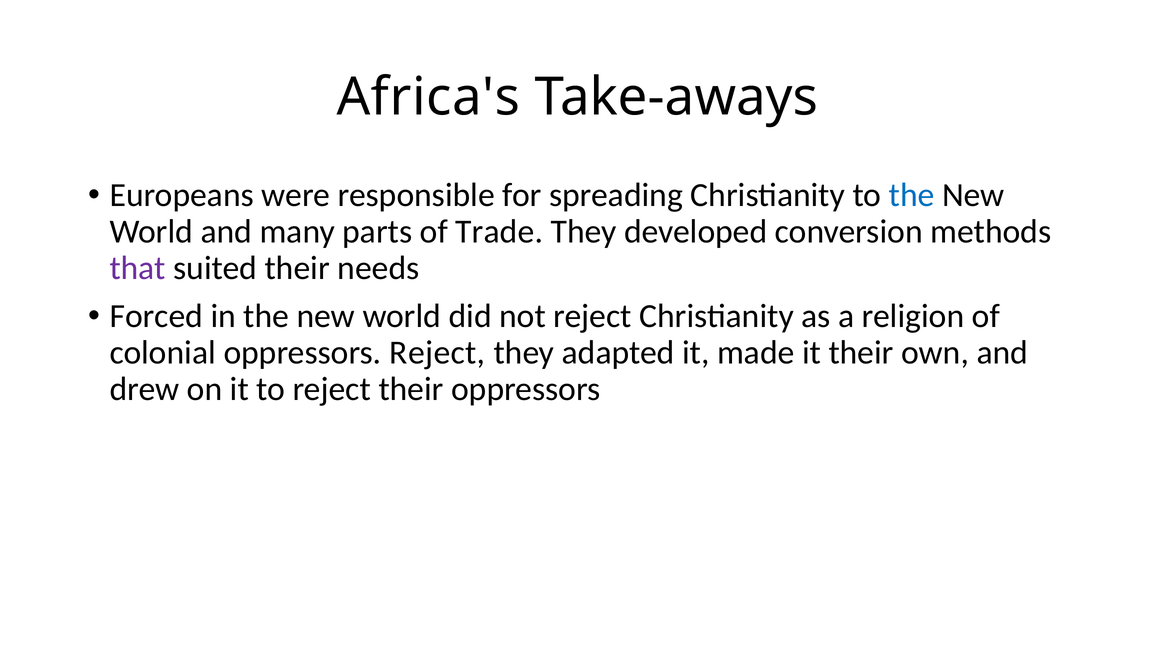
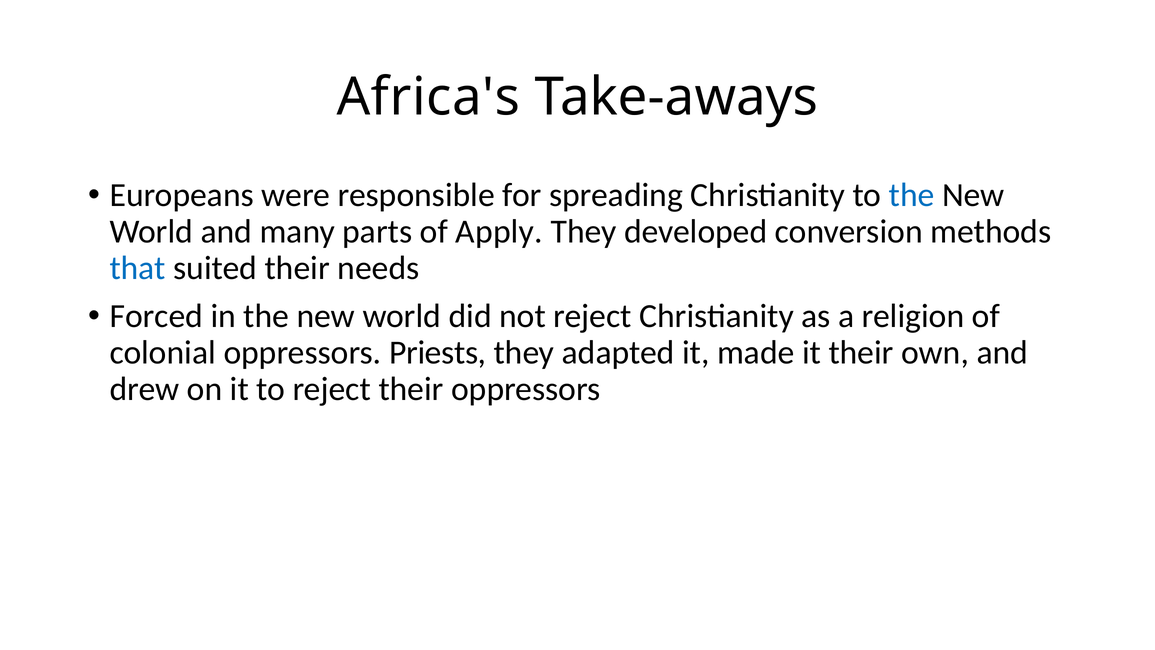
Trade: Trade -> Apply
that colour: purple -> blue
oppressors Reject: Reject -> Priests
